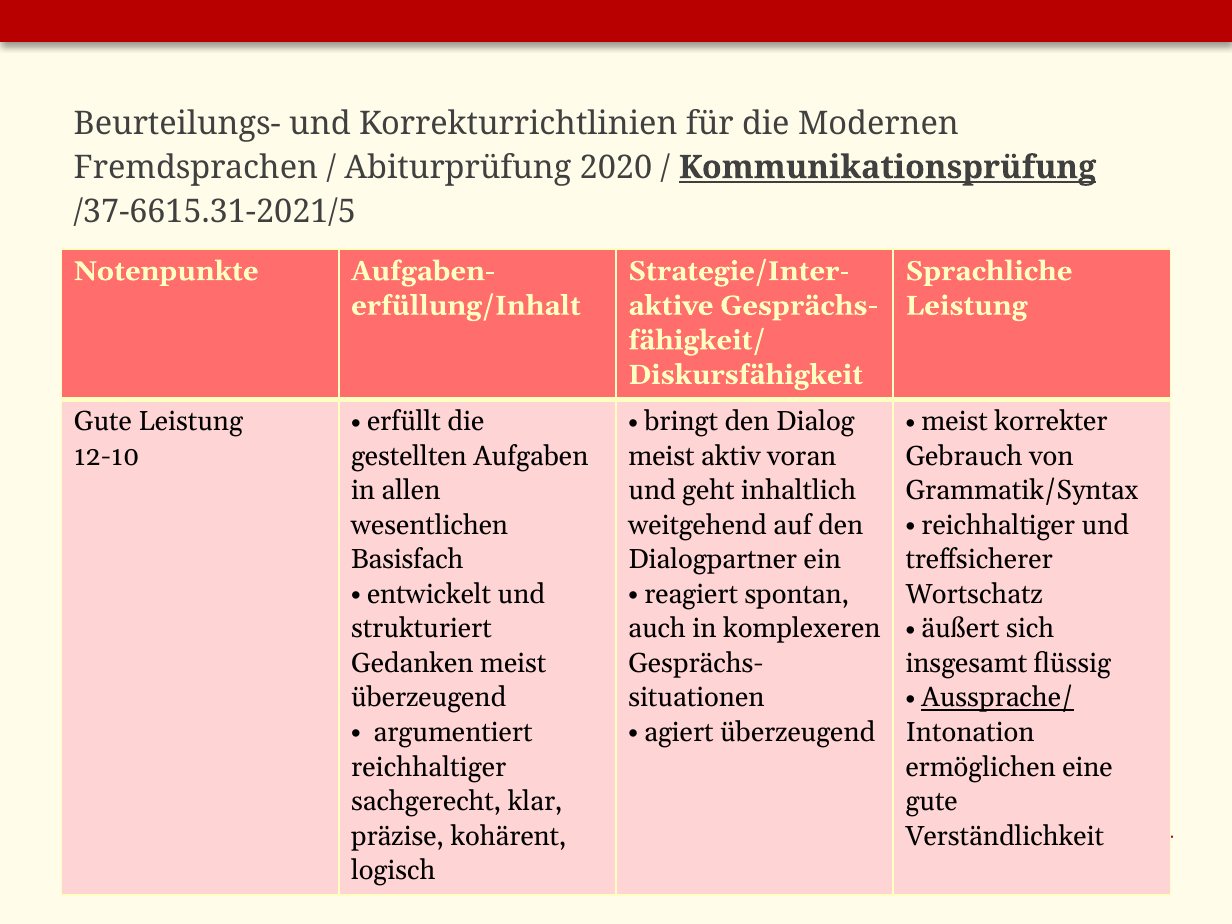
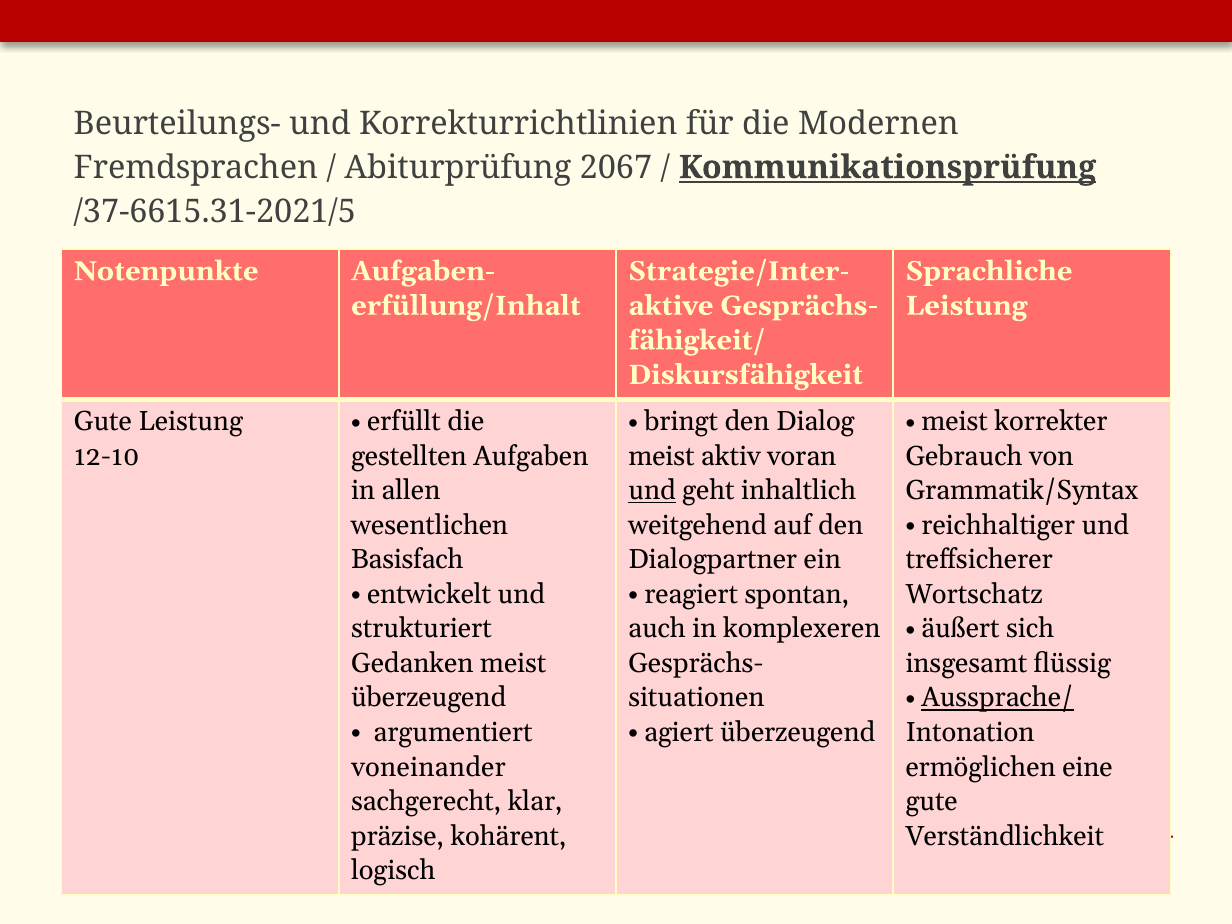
2020: 2020 -> 2067
und at (652, 491) underline: none -> present
reichhaltiger at (429, 767): reichhaltiger -> voneinander
